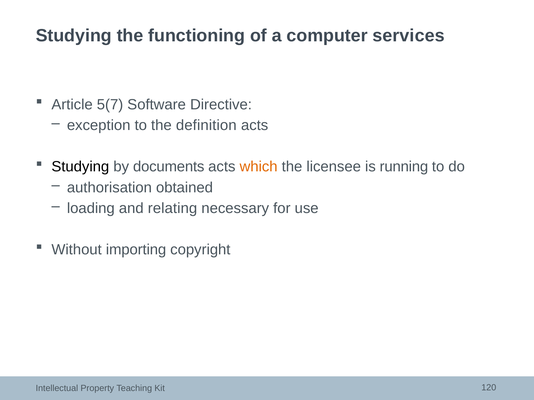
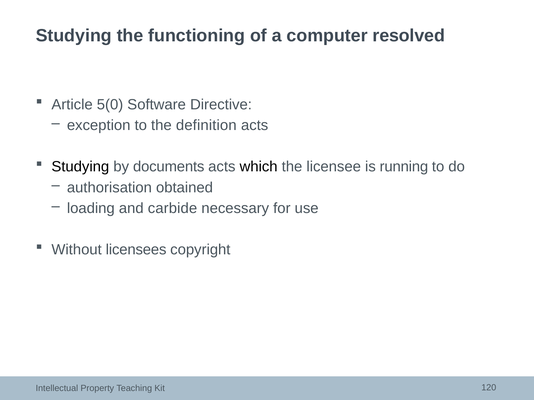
services: services -> resolved
5(7: 5(7 -> 5(0
which colour: orange -> black
relating: relating -> carbide
importing: importing -> licensees
